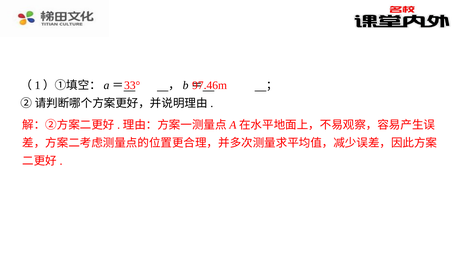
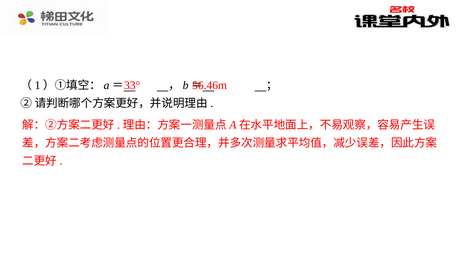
97.46m: 97.46m -> 56.46m
